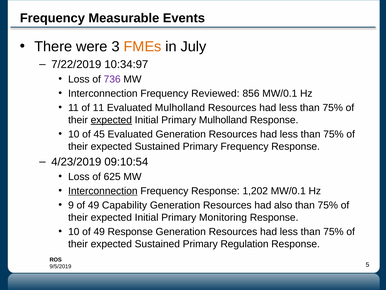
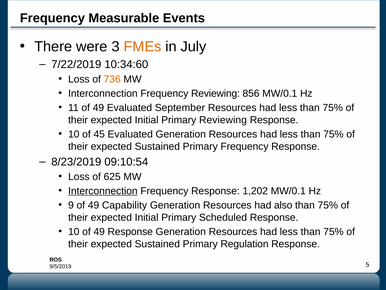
10:34:97: 10:34:97 -> 10:34:60
736 colour: purple -> orange
Frequency Reviewed: Reviewed -> Reviewing
11 of 11: 11 -> 49
Evaluated Mulholland: Mulholland -> September
expected at (111, 120) underline: present -> none
Primary Mulholland: Mulholland -> Reviewing
4/23/2019: 4/23/2019 -> 8/23/2019
Monitoring: Monitoring -> Scheduled
